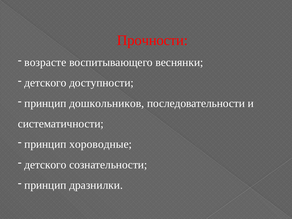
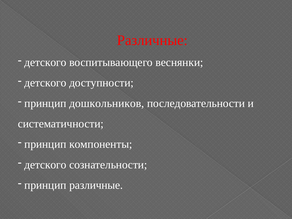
Прочности at (152, 40): Прочности -> Различные
возрасте at (45, 62): возрасте -> детского
хороводные: хороводные -> компоненты
принцип дразнилки: дразнилки -> различные
